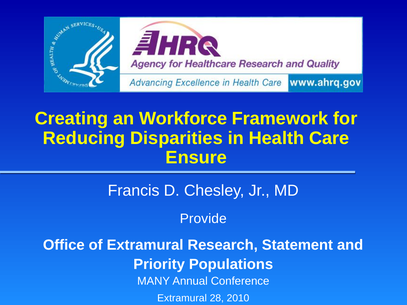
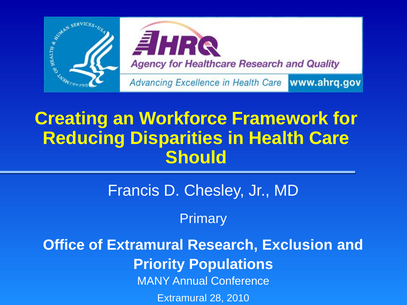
Ensure: Ensure -> Should
Provide: Provide -> Primary
Statement: Statement -> Exclusion
